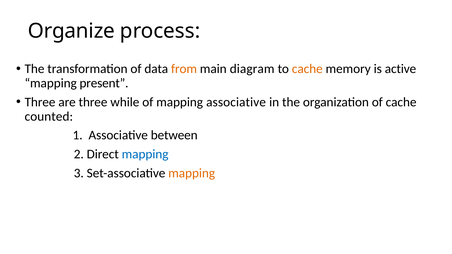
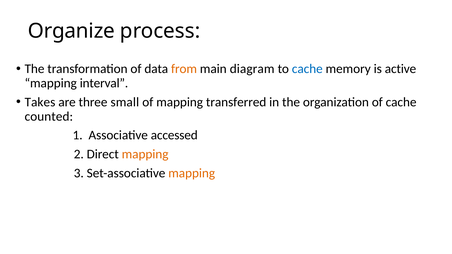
cache at (307, 69) colour: orange -> blue
present: present -> interval
Three at (40, 102): Three -> Takes
while: while -> small
mapping associative: associative -> transferred
between: between -> accessed
mapping at (145, 154) colour: blue -> orange
